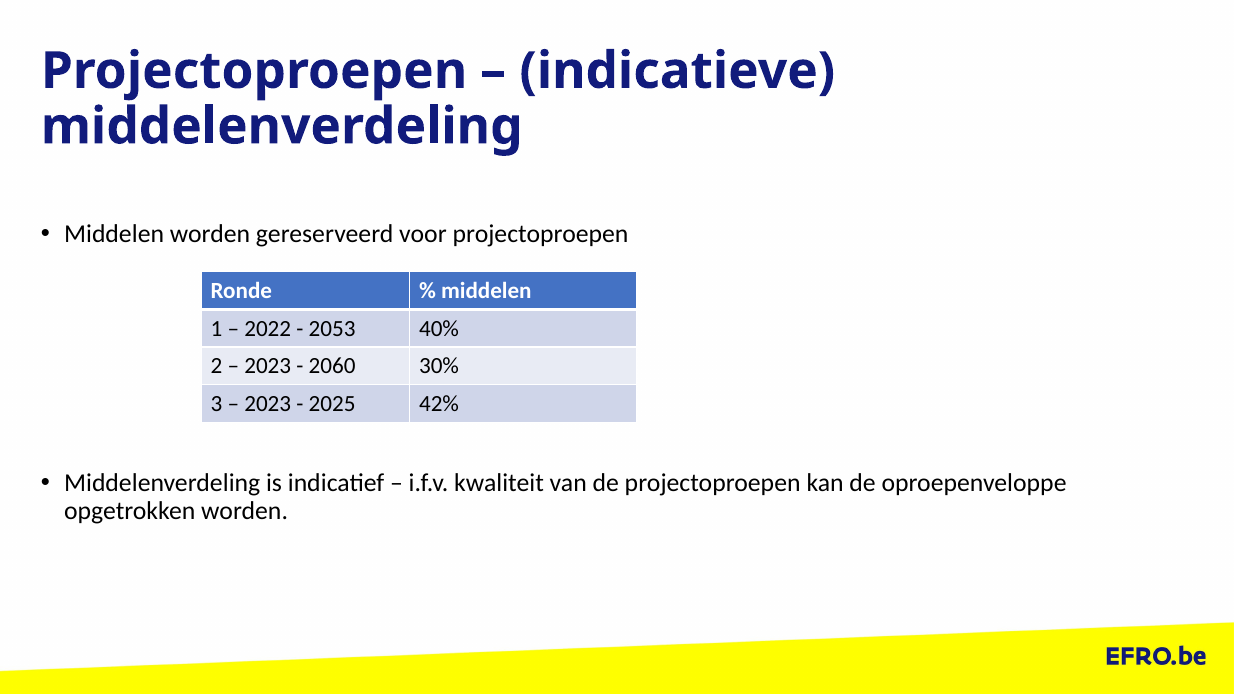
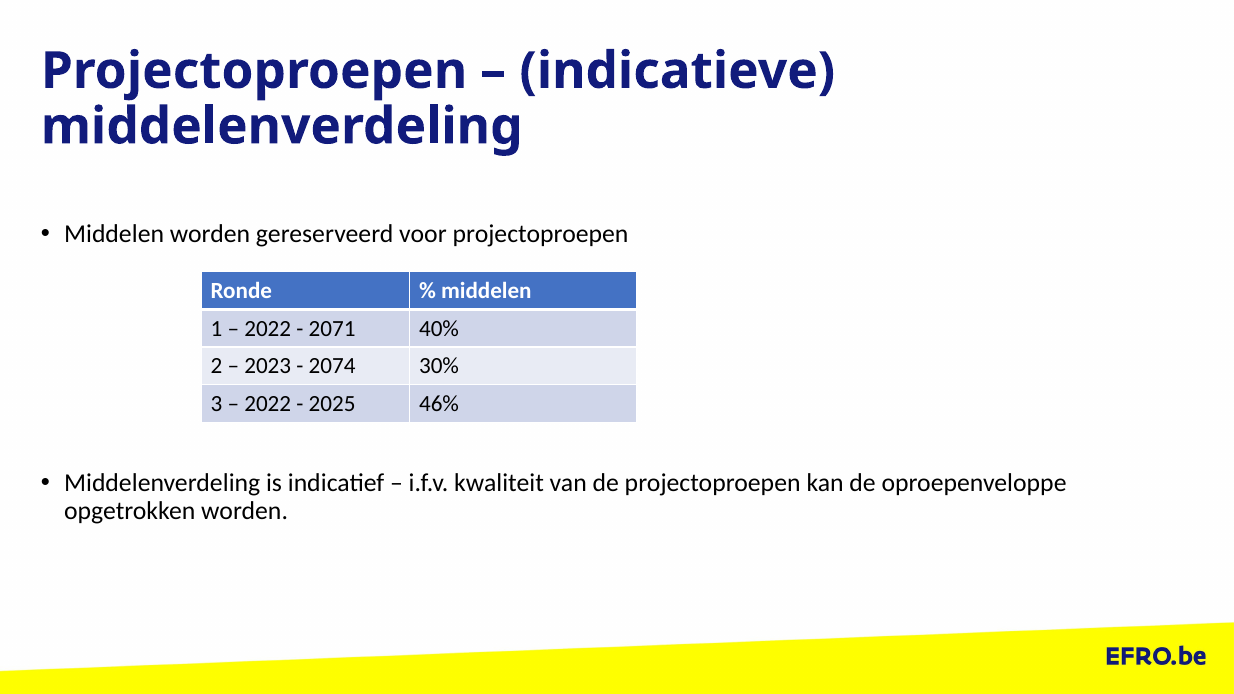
2053: 2053 -> 2071
2060: 2060 -> 2074
2023 at (268, 404): 2023 -> 2022
42%: 42% -> 46%
